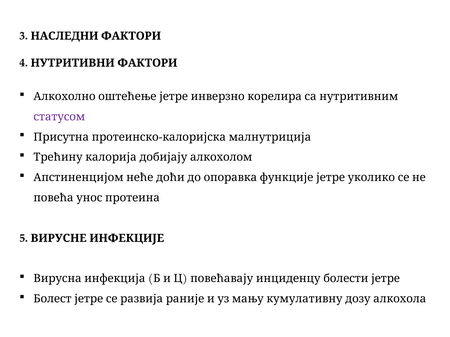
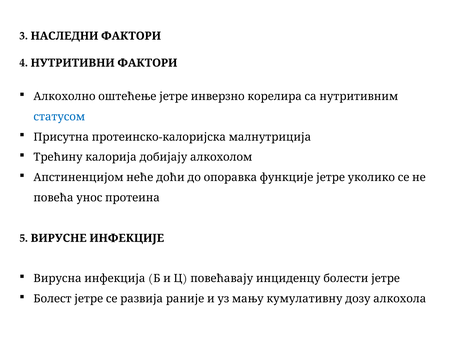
статусом colour: purple -> blue
